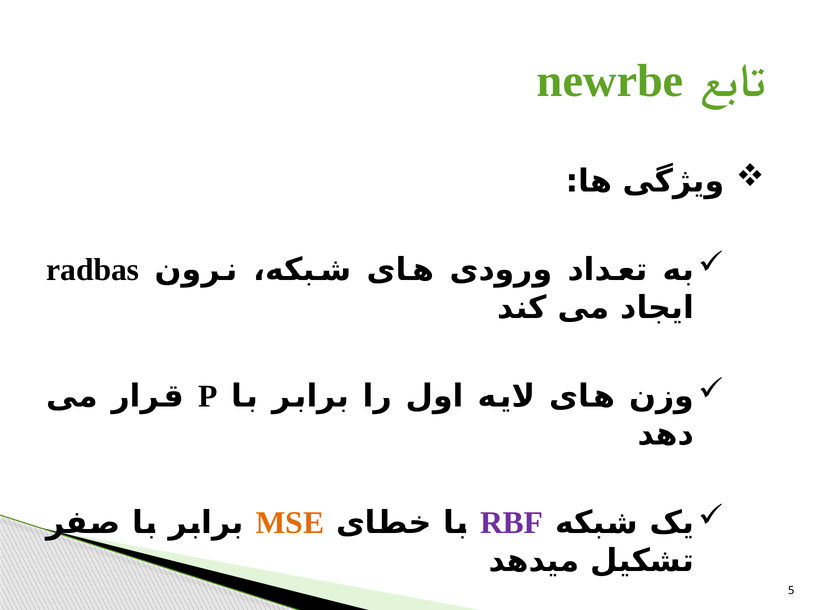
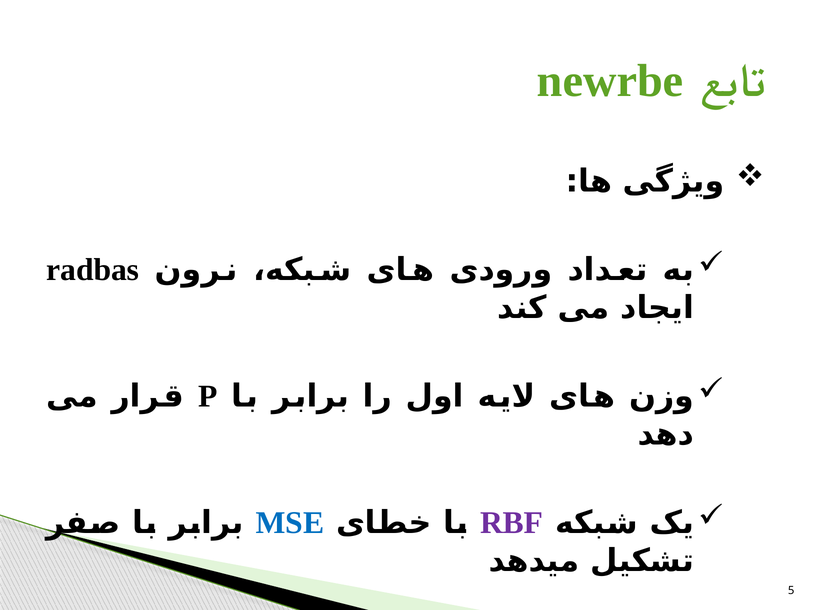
MSE colour: orange -> blue
